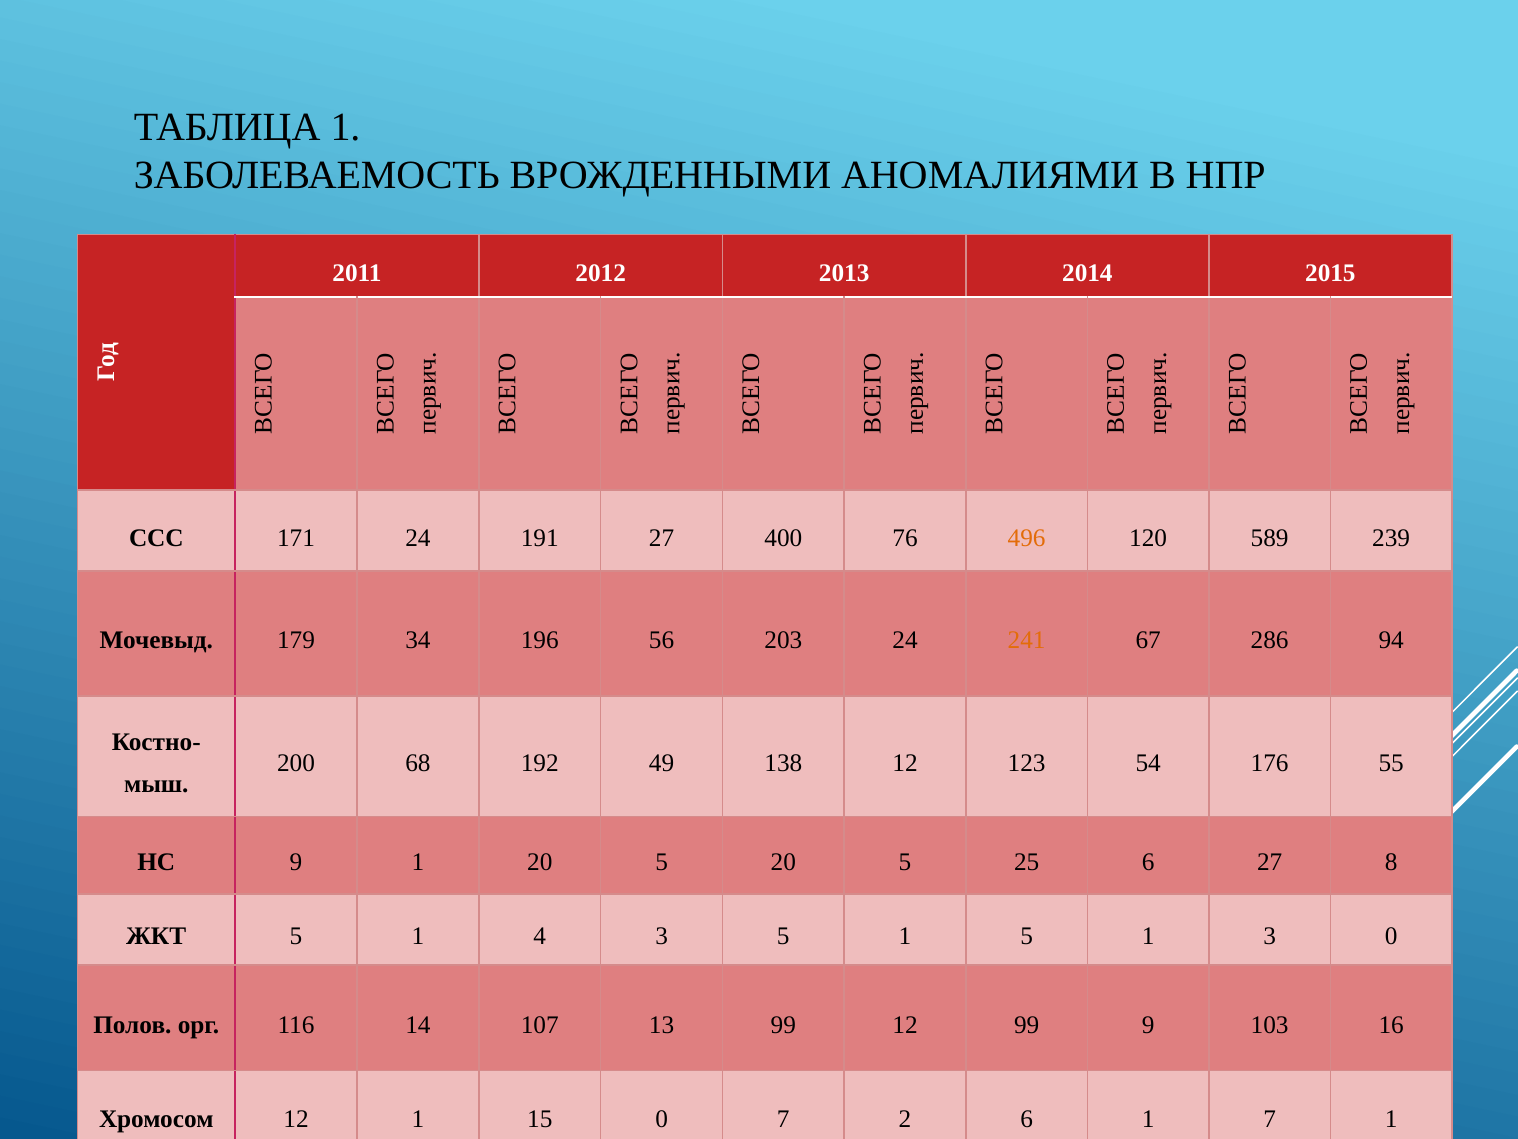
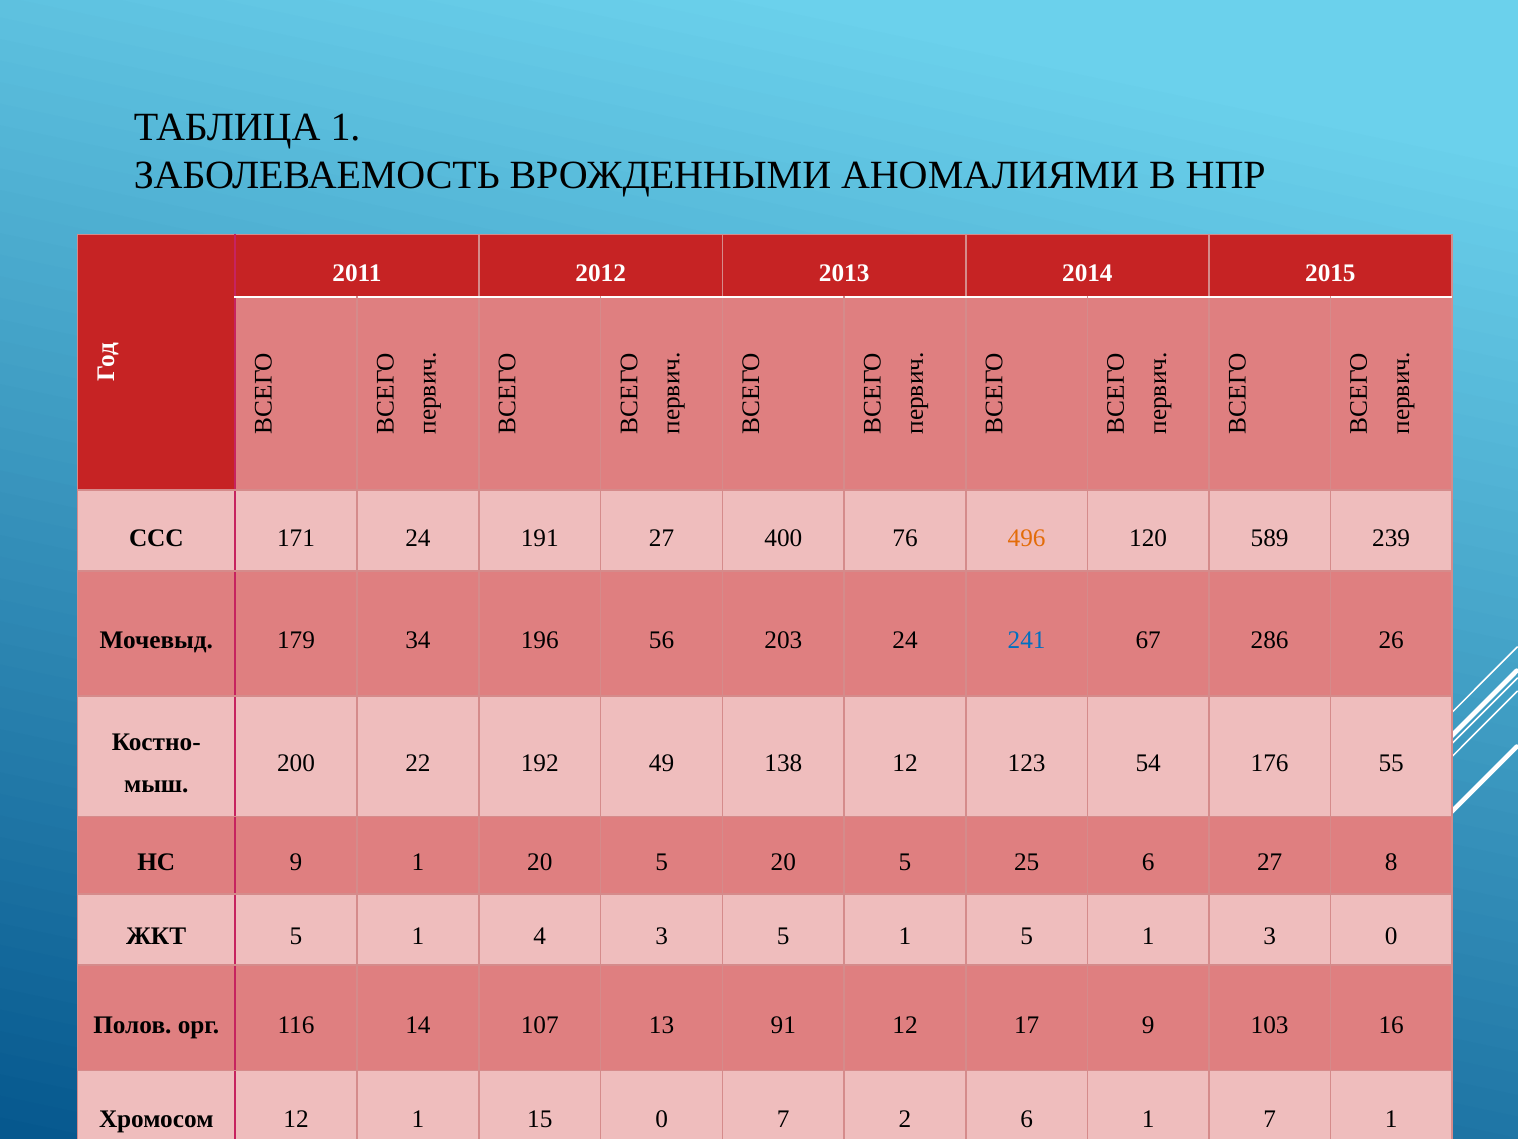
241 colour: orange -> blue
94: 94 -> 26
68: 68 -> 22
13 99: 99 -> 91
12 99: 99 -> 17
